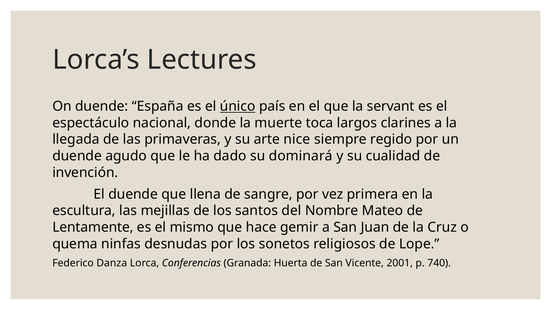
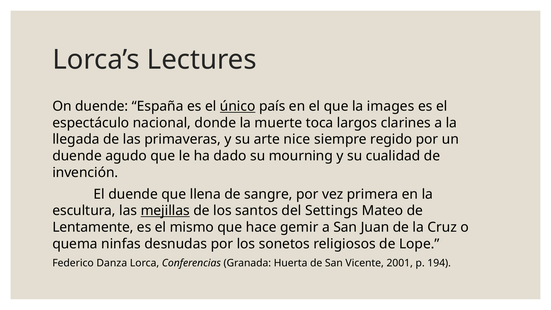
servant: servant -> images
dominará: dominará -> mourning
mejillas underline: none -> present
Nombre: Nombre -> Settings
740: 740 -> 194
